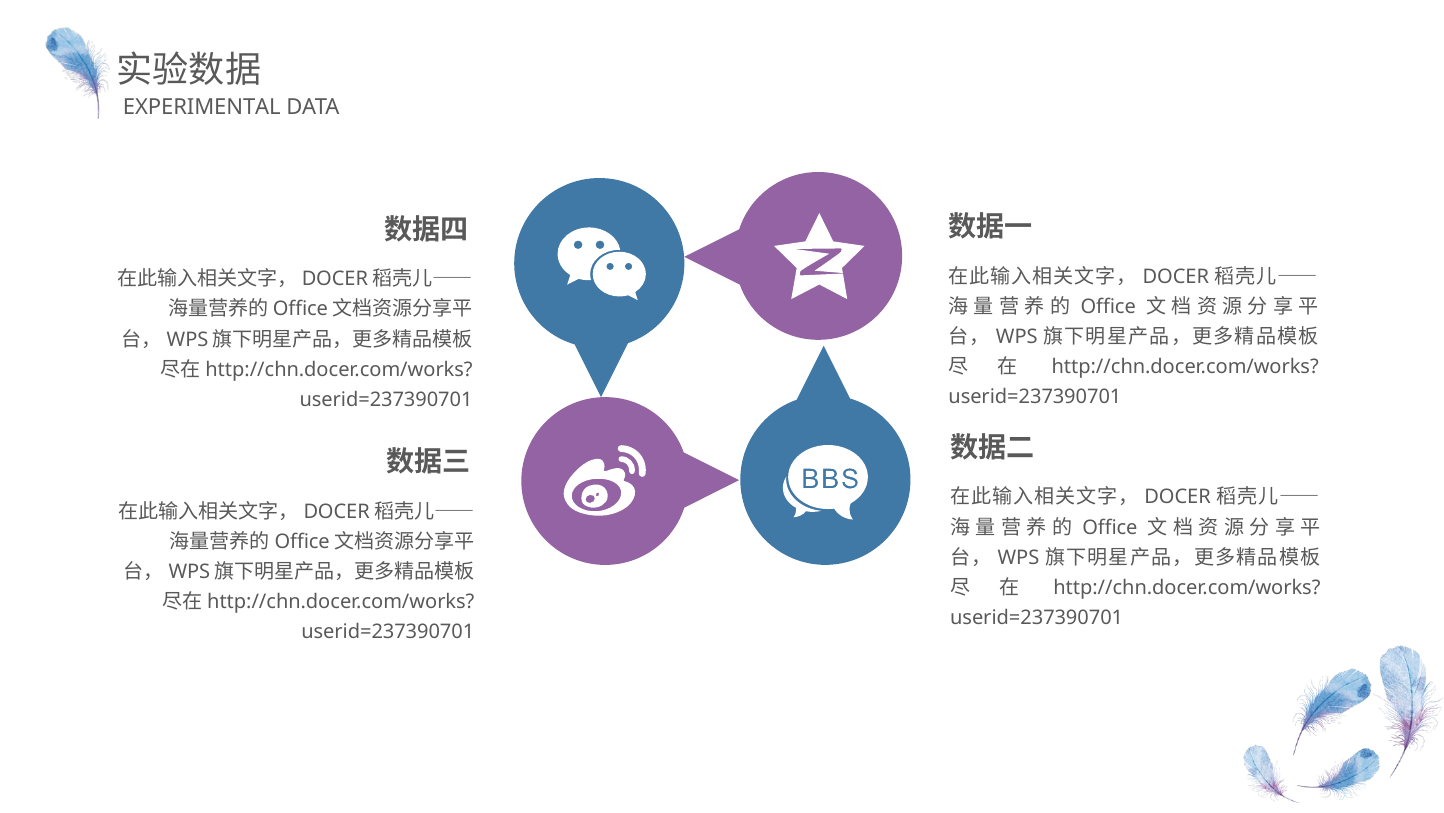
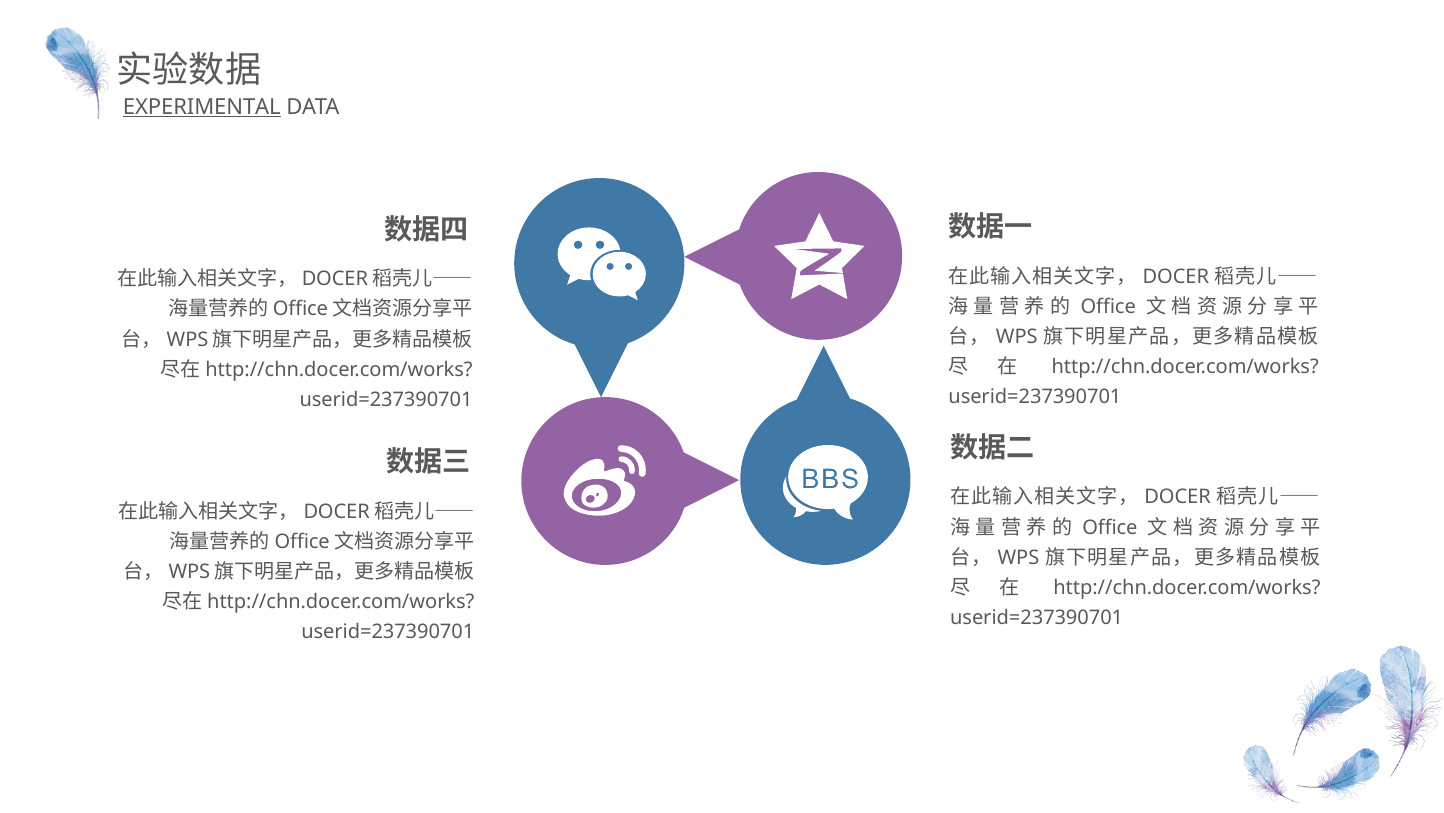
EXPERIMENTAL underline: none -> present
